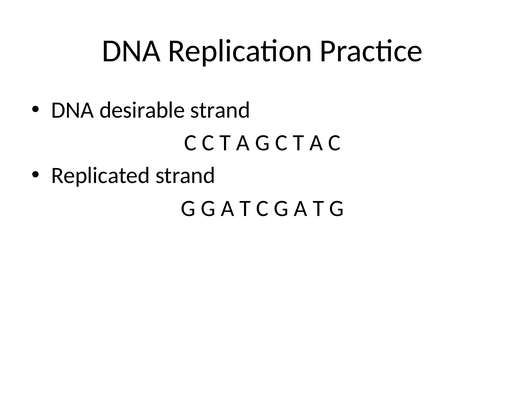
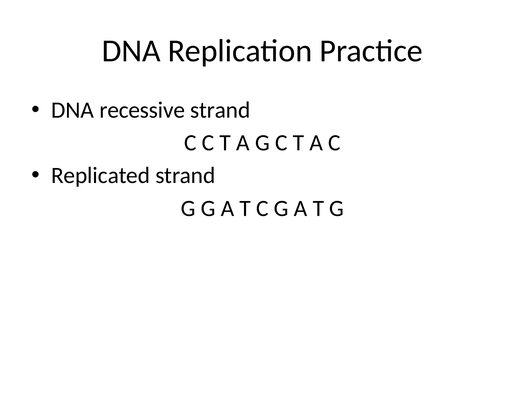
desirable: desirable -> recessive
